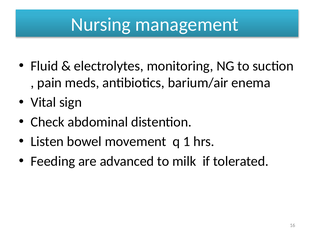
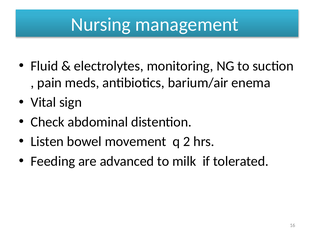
1: 1 -> 2
